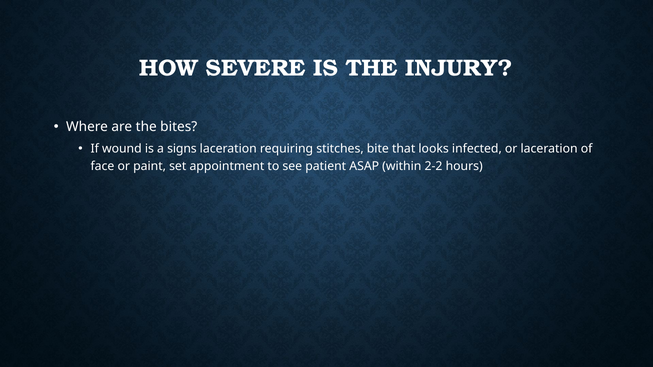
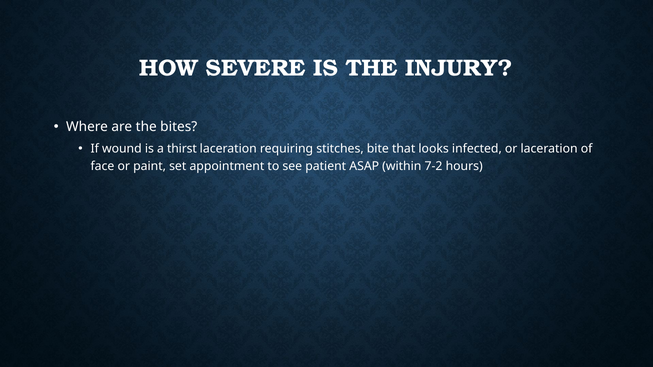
signs: signs -> thirst
2-2: 2-2 -> 7-2
